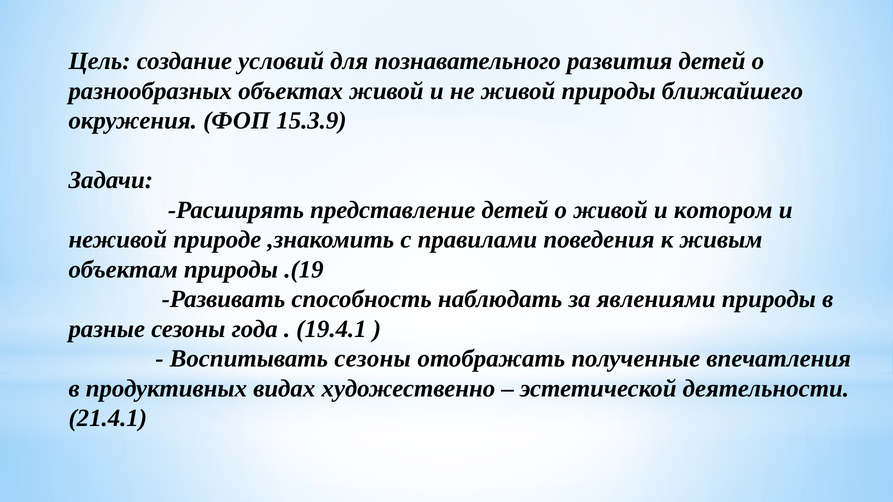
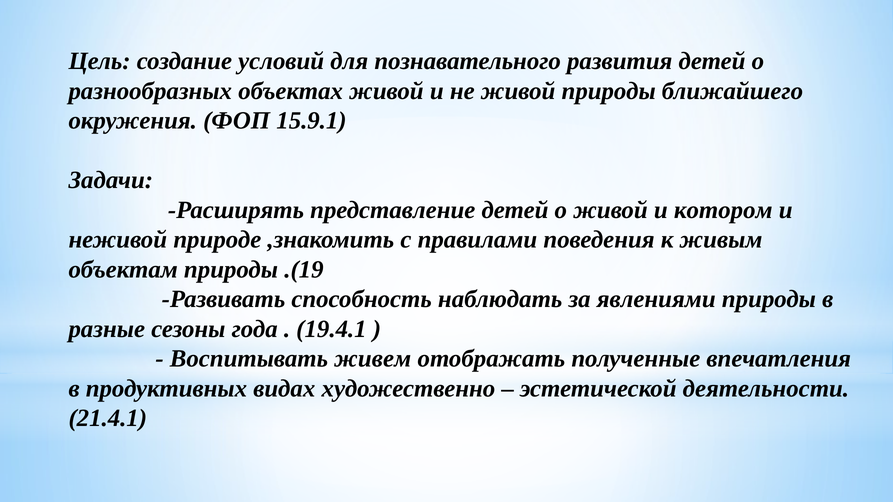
15.3.9: 15.3.9 -> 15.9.1
Воспитывать сезоны: сезоны -> живем
